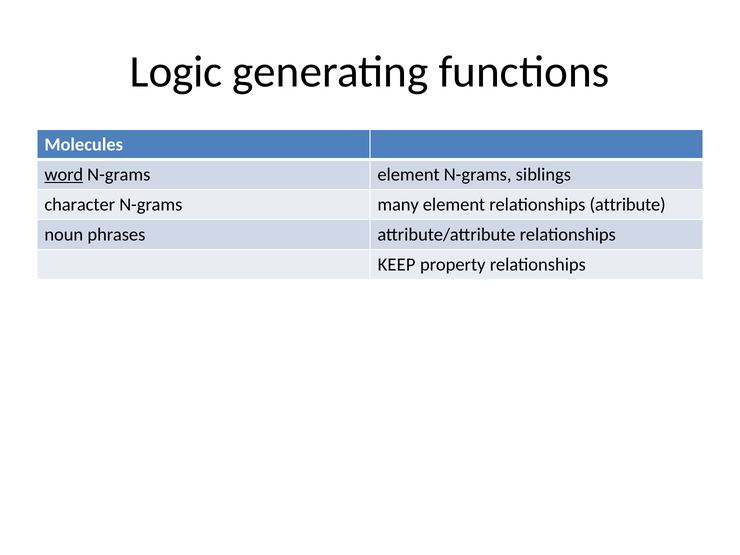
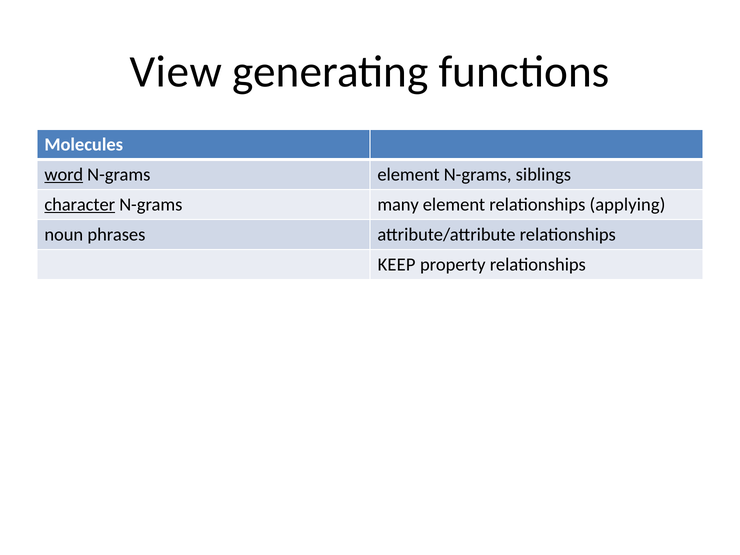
Logic: Logic -> View
character underline: none -> present
attribute: attribute -> applying
